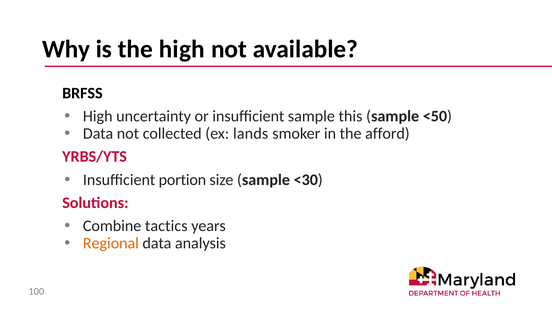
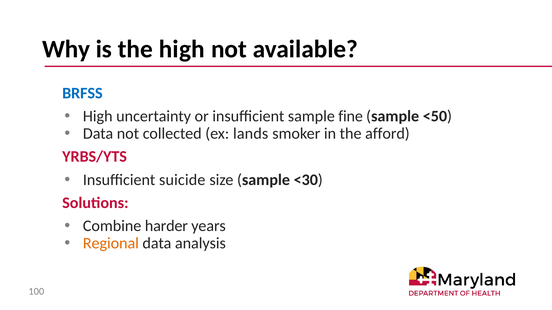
BRFSS colour: black -> blue
this: this -> fine
portion: portion -> suicide
tactics: tactics -> harder
